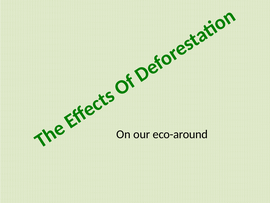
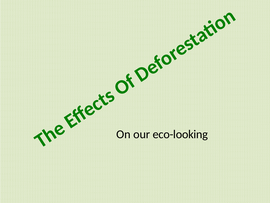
eco-around: eco-around -> eco-looking
